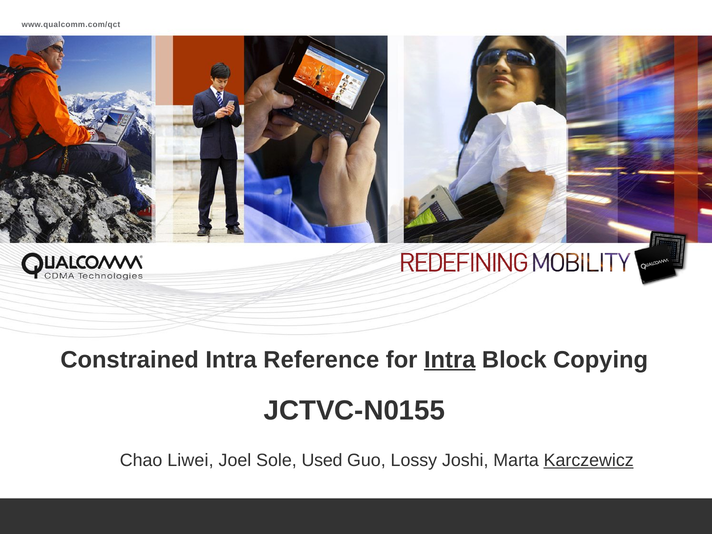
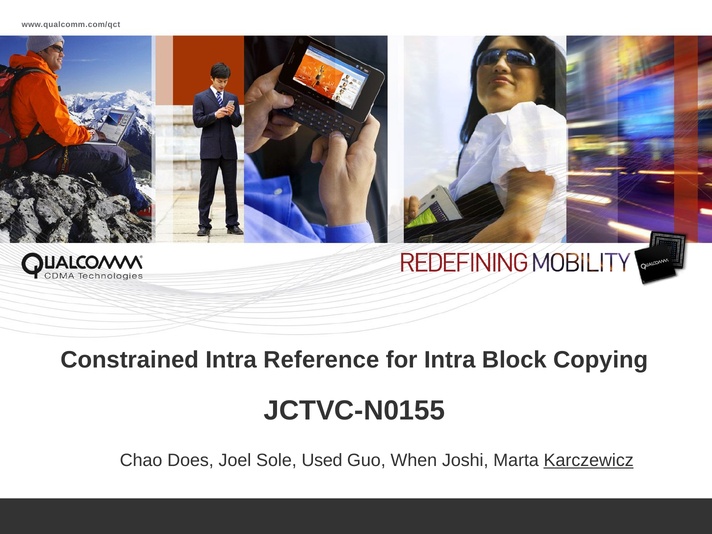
Intra at (450, 360) underline: present -> none
Liwei: Liwei -> Does
Lossy: Lossy -> When
